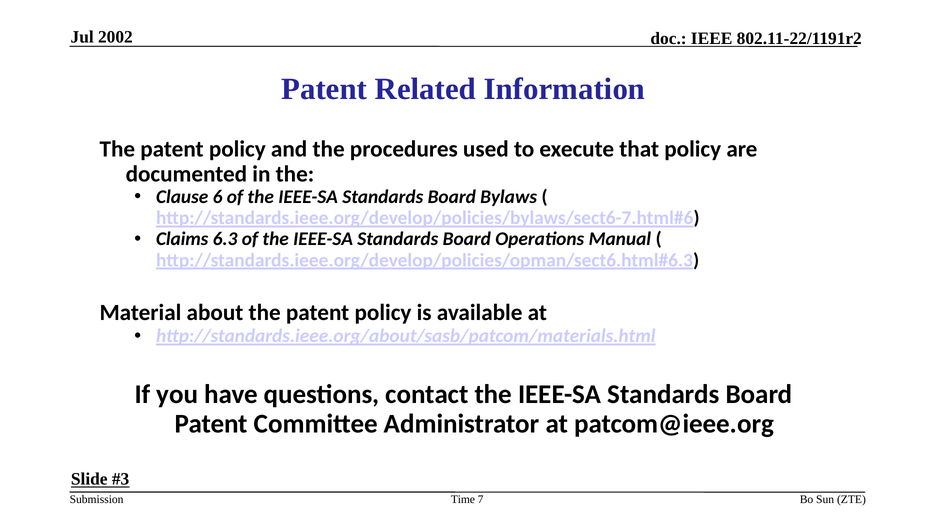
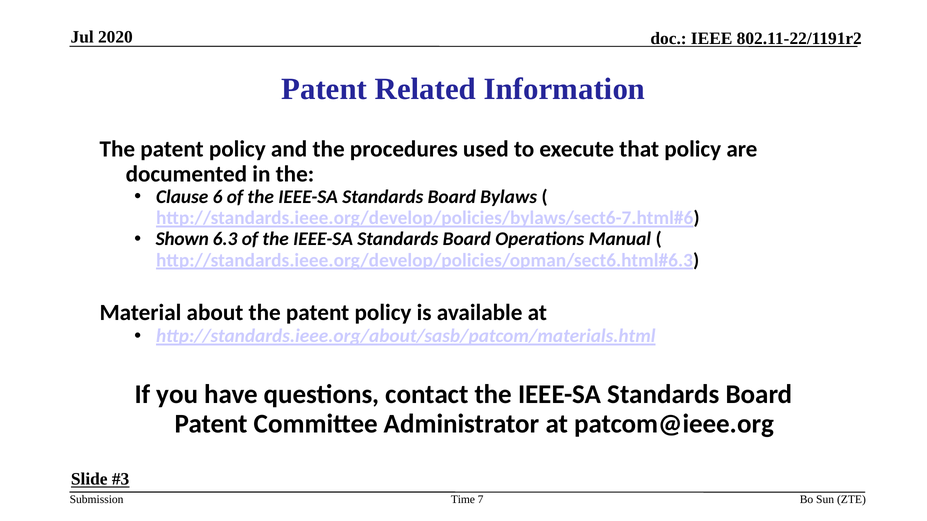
2002: 2002 -> 2020
Claims: Claims -> Shown
